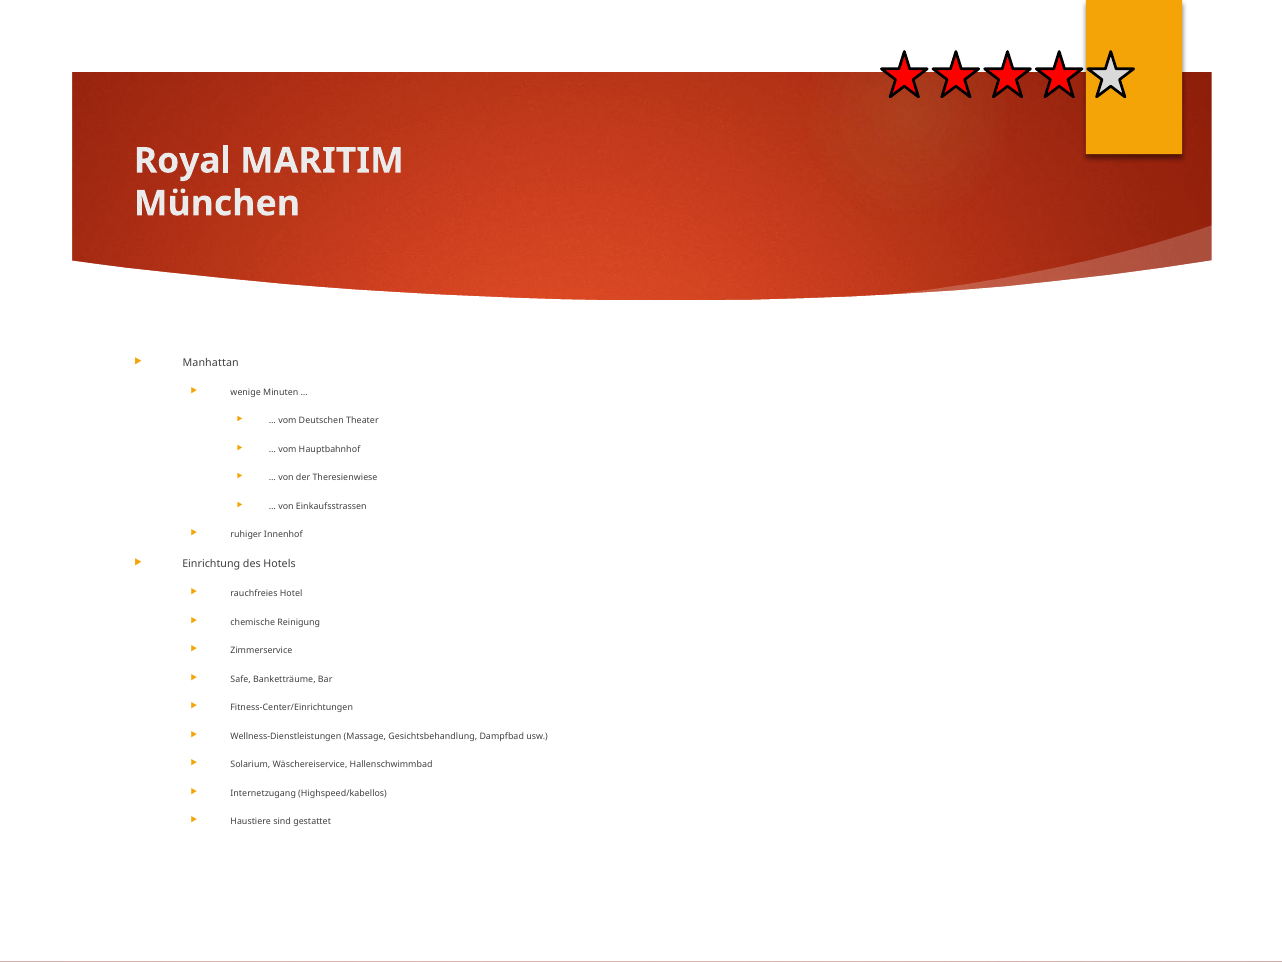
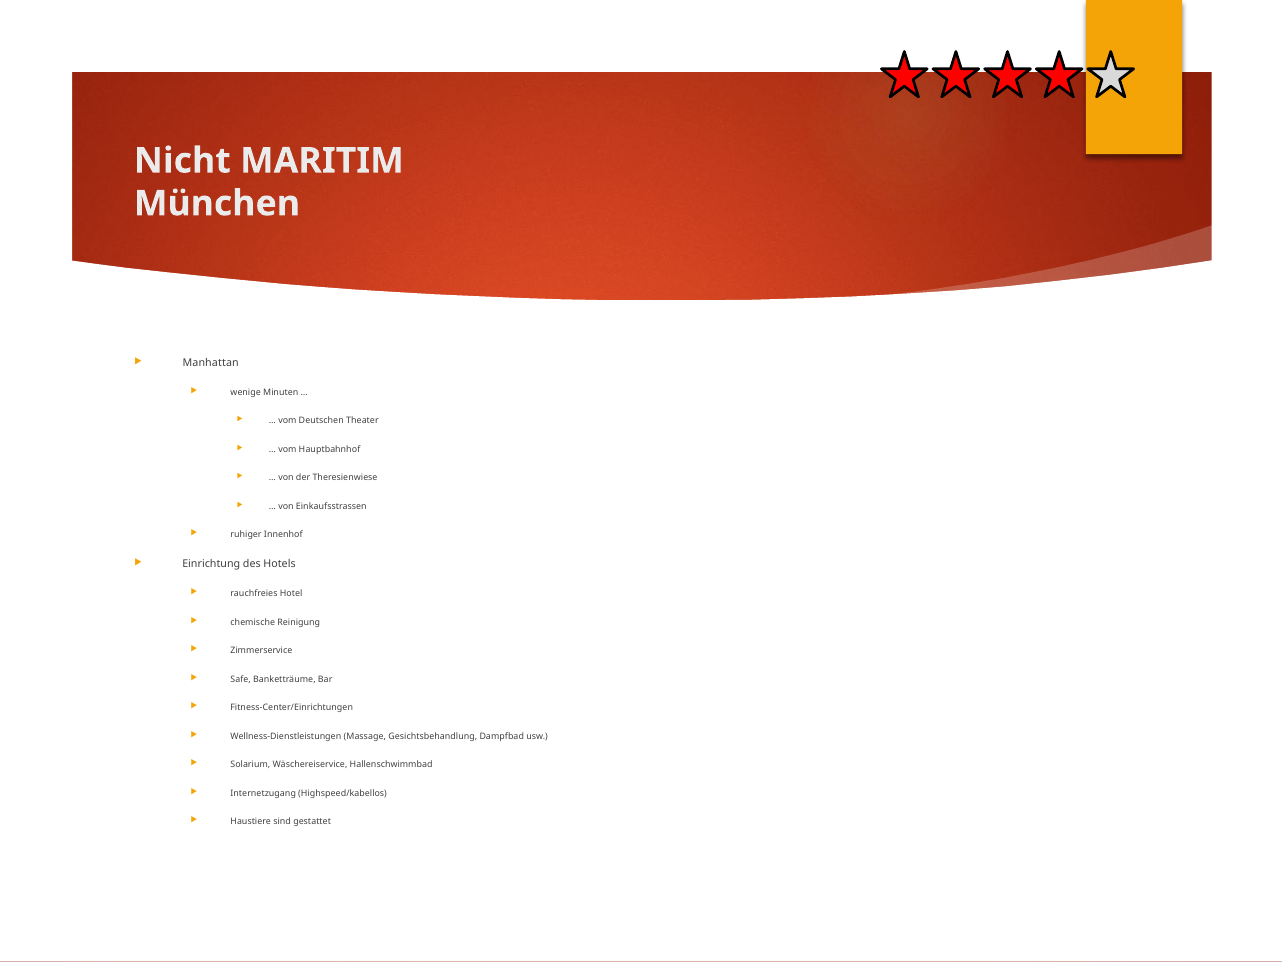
Royal: Royal -> Nicht
